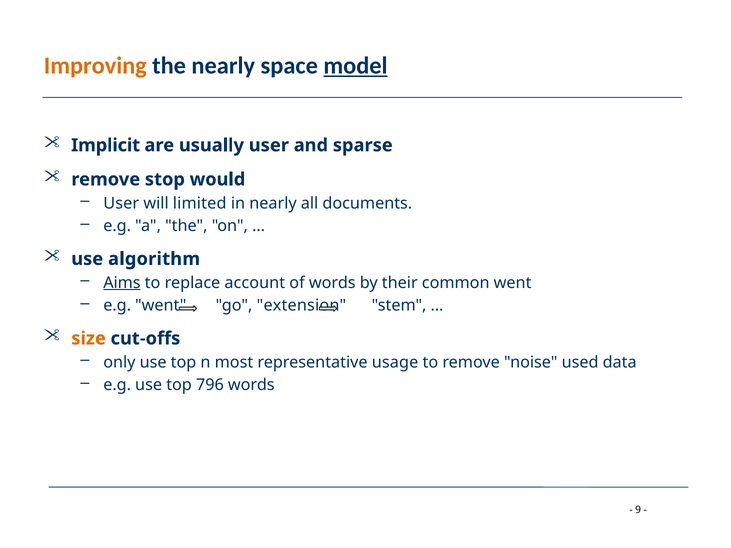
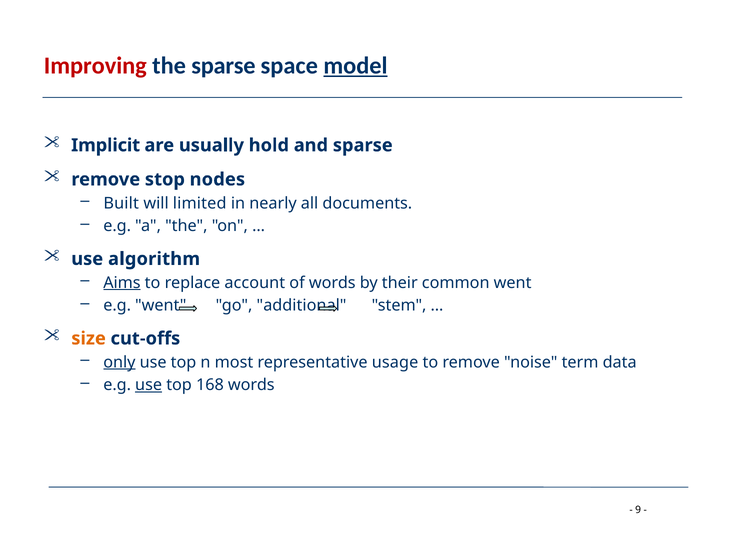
Improving colour: orange -> red
the nearly: nearly -> sparse
usually user: user -> hold
would: would -> nodes
User at (121, 203): User -> Built
extension: extension -> additional
only underline: none -> present
used: used -> term
use at (149, 385) underline: none -> present
796: 796 -> 168
